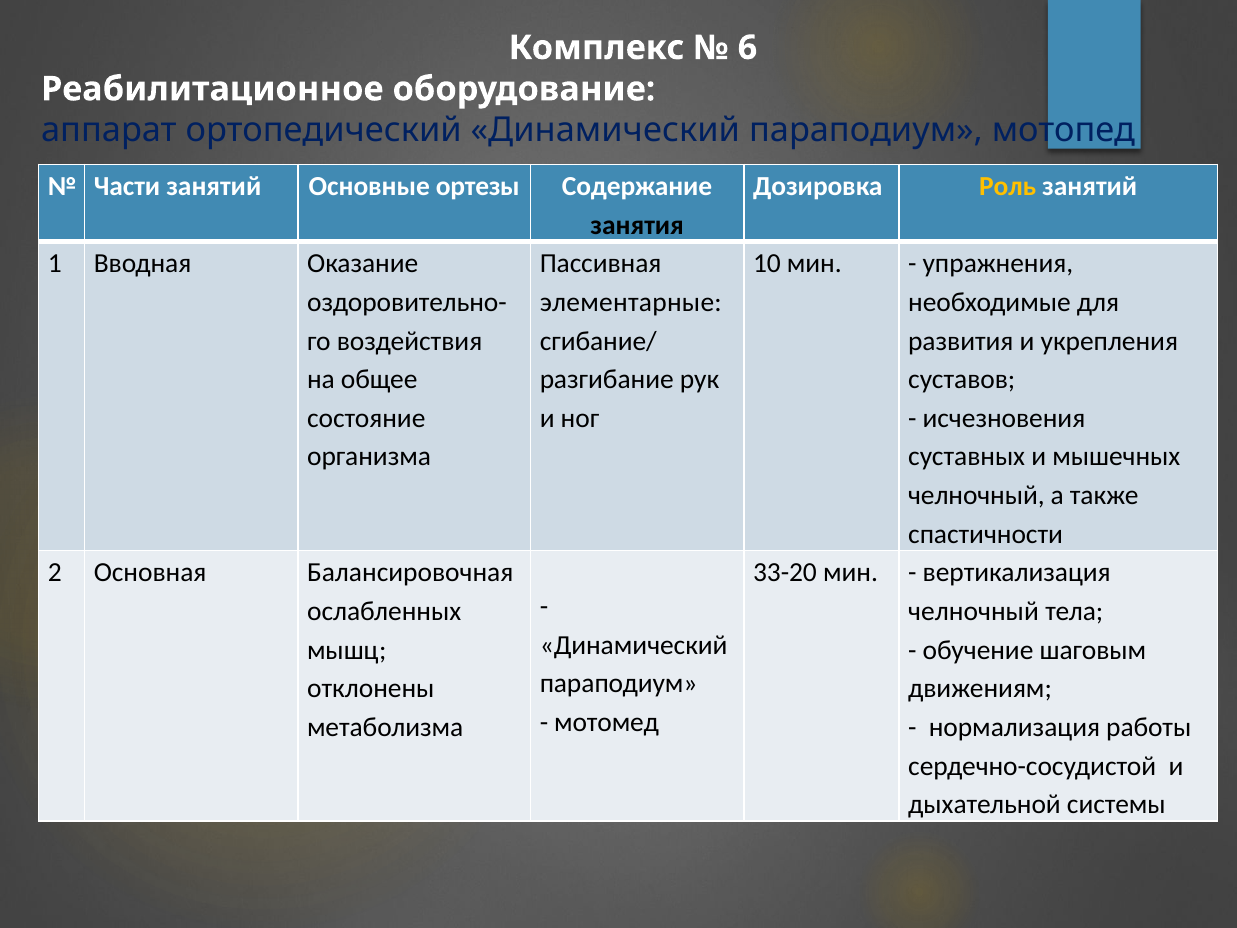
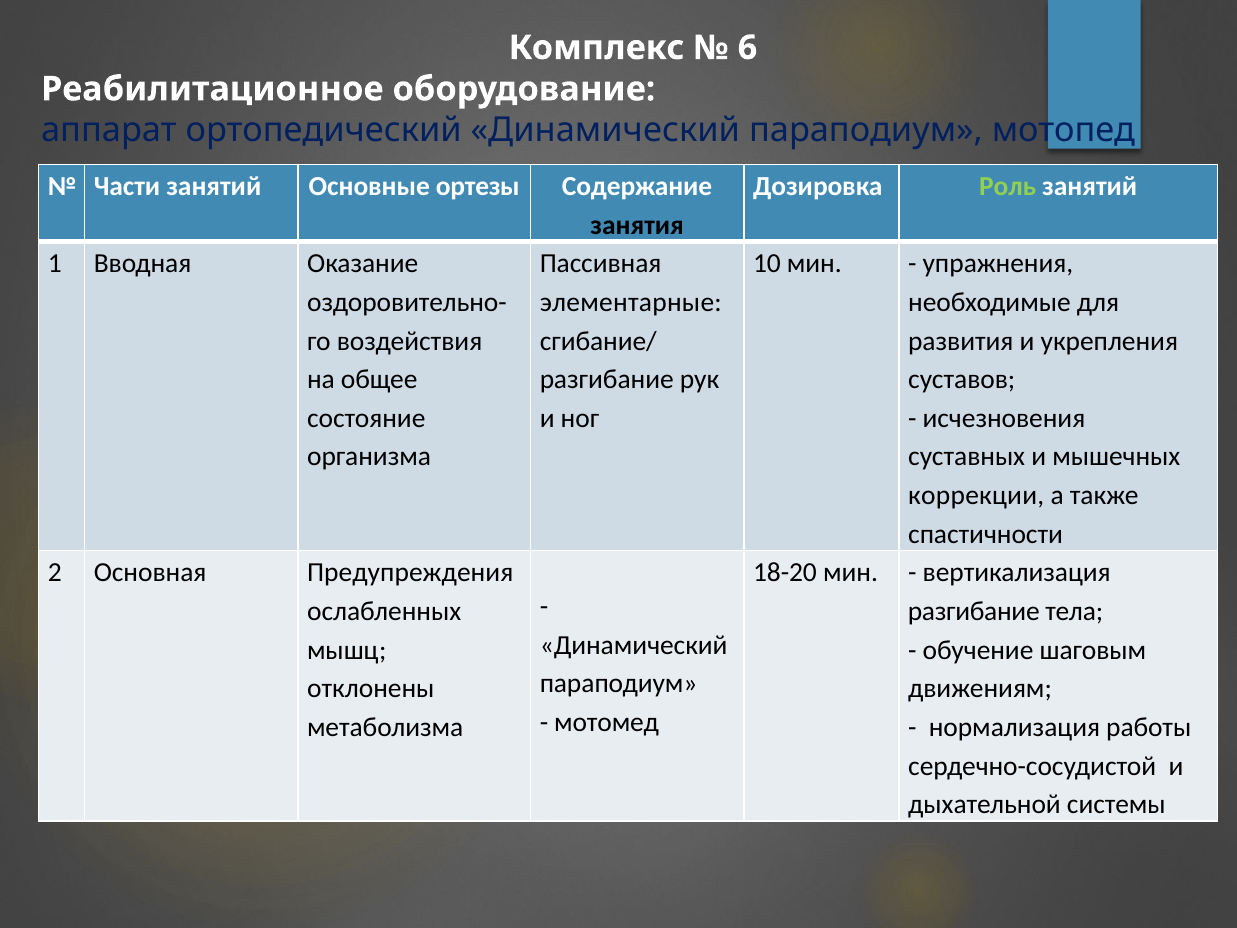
Роль colour: yellow -> light green
челночный at (976, 495): челночный -> коррекции
Балансировочная: Балансировочная -> Предупреждения
33-20: 33-20 -> 18-20
челночный at (974, 611): челночный -> разгибание
